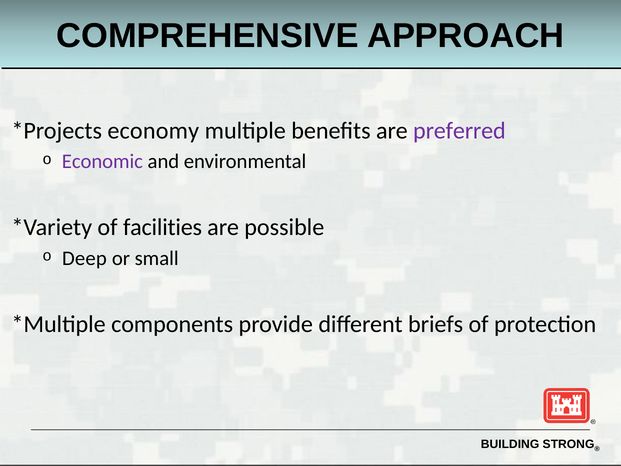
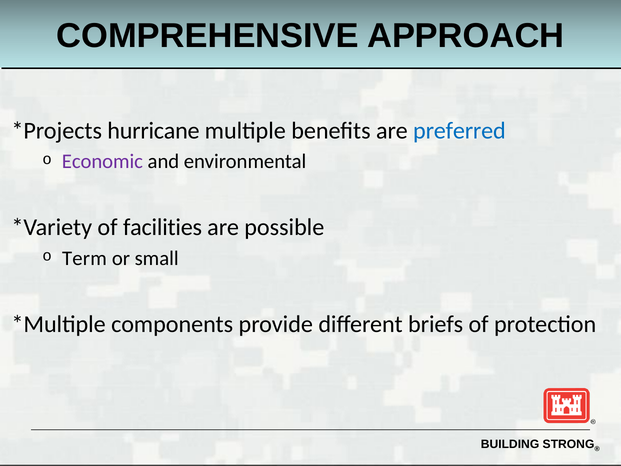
economy: economy -> hurricane
preferred colour: purple -> blue
Deep: Deep -> Term
